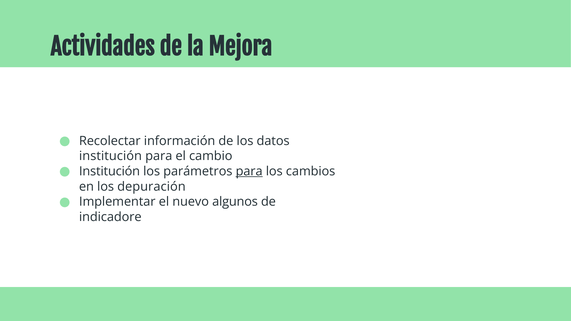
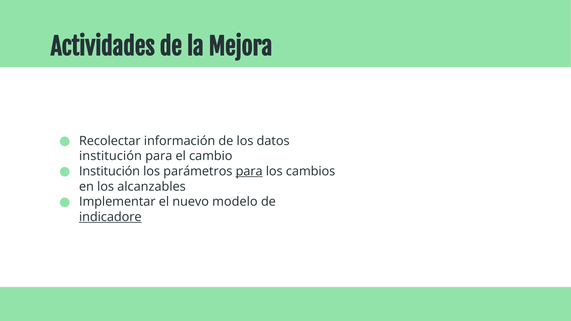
depuración: depuración -> alcanzables
algunos: algunos -> modelo
indicadore underline: none -> present
